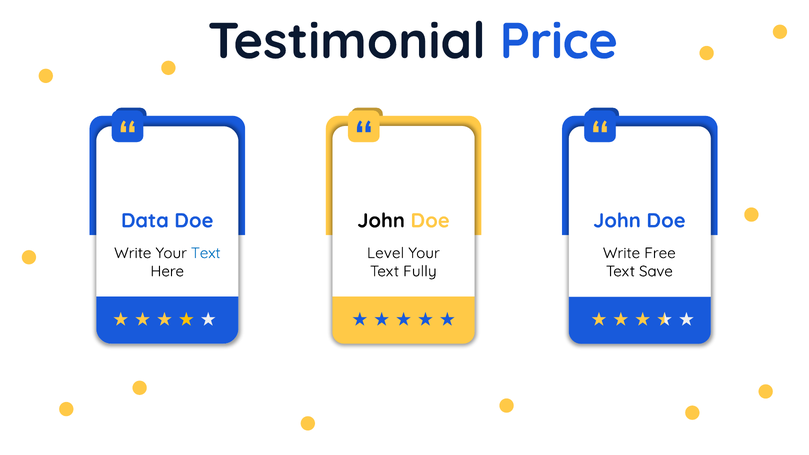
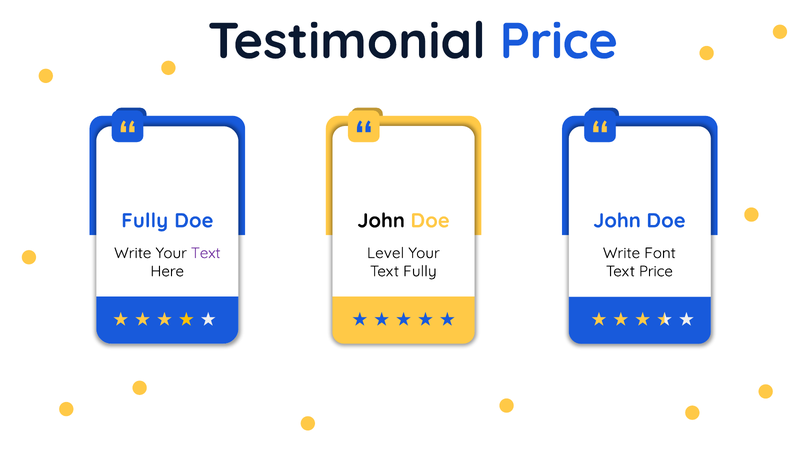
Data at (145, 221): Data -> Fully
Text at (206, 253) colour: blue -> purple
Free: Free -> Font
Text Save: Save -> Price
